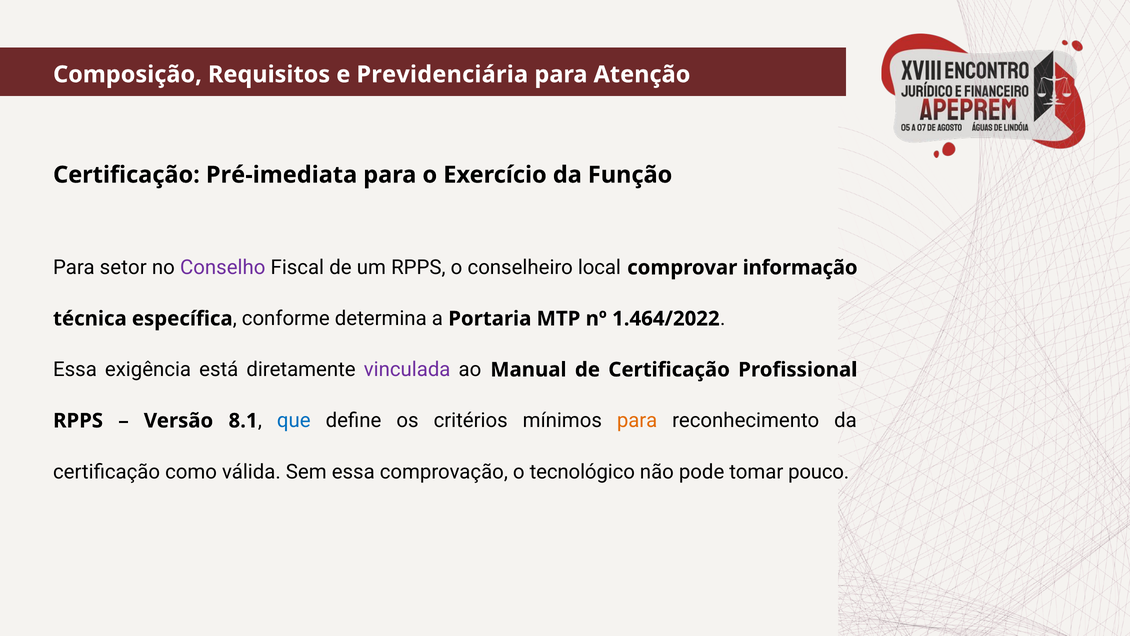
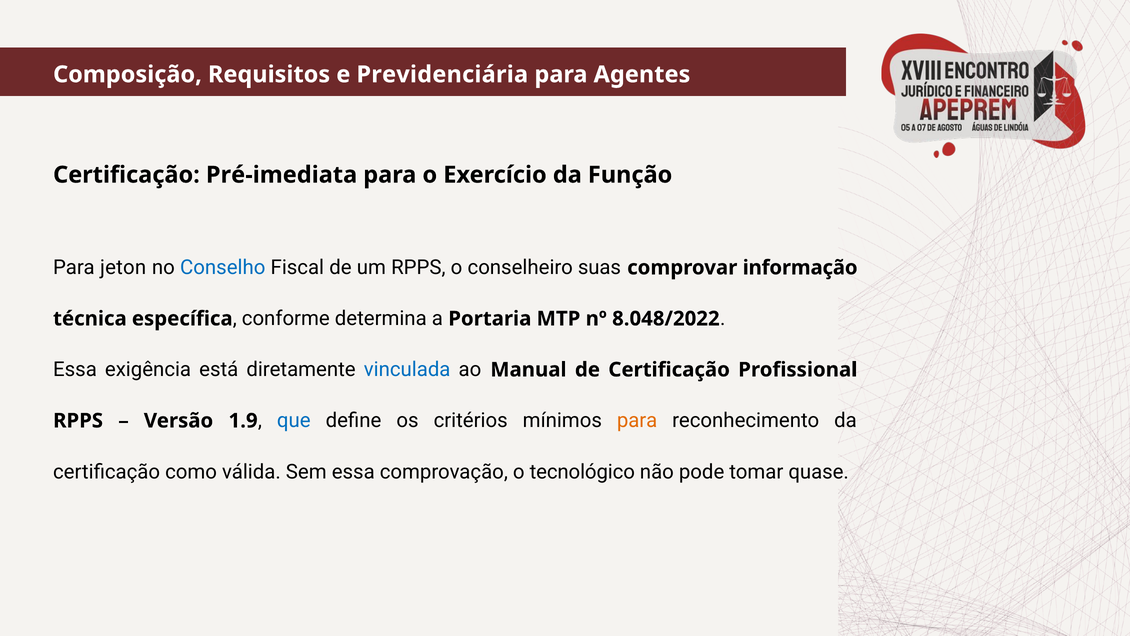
Atenção: Atenção -> Agentes
setor: setor -> jeton
Conselho colour: purple -> blue
local: local -> suas
1.464/2022: 1.464/2022 -> 8.048/2022
vinculada colour: purple -> blue
8.1: 8.1 -> 1.9
pouco: pouco -> quase
